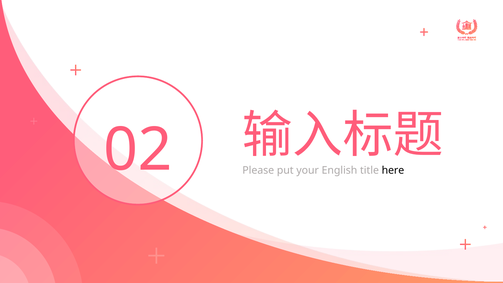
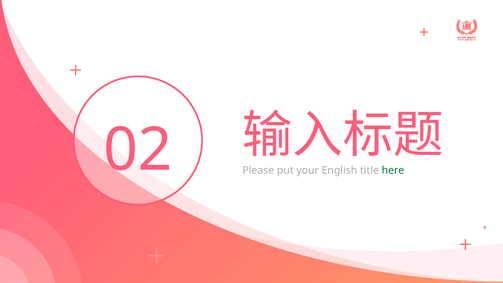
here colour: black -> green
